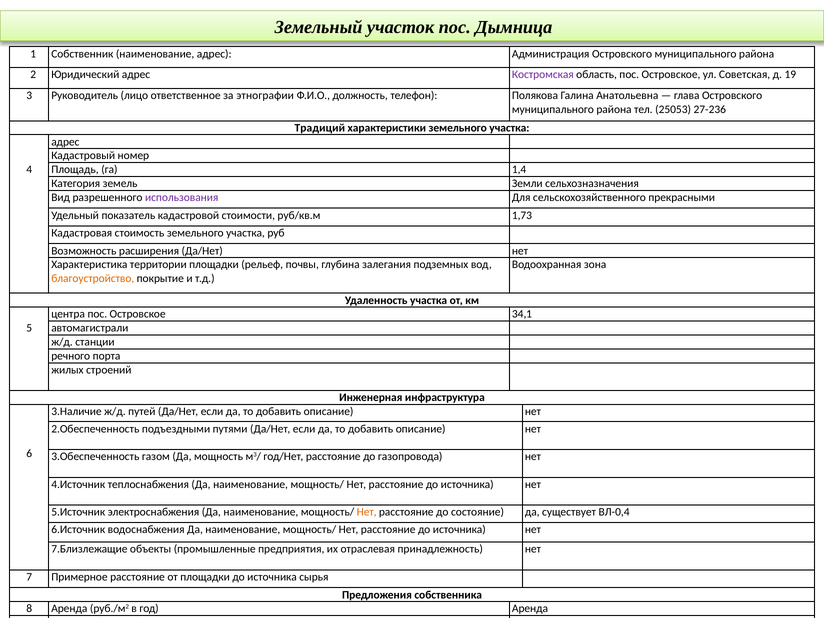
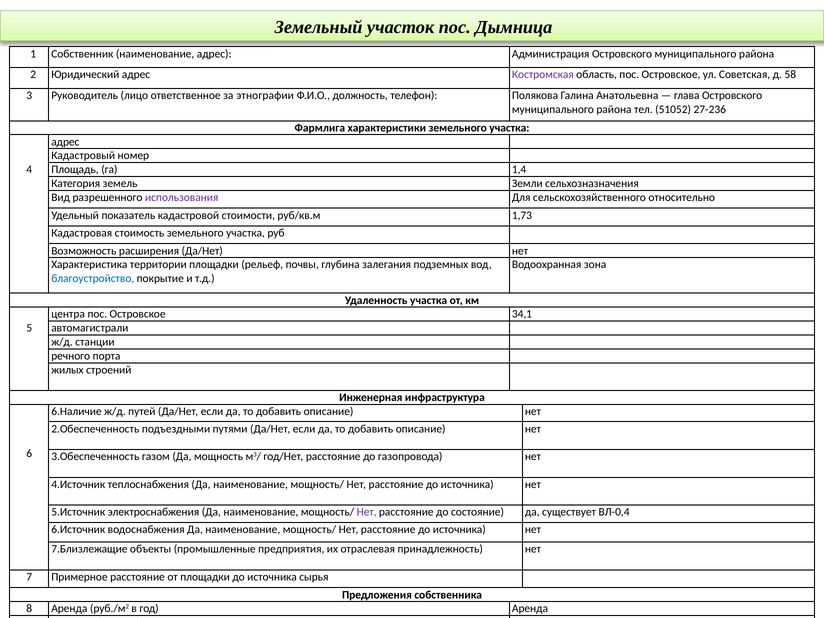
19: 19 -> 58
25053: 25053 -> 51052
Традиций: Традиций -> Фармлига
прекрасными: прекрасными -> относительно
благоустройство colour: orange -> blue
3.Наличие: 3.Наличие -> 6.Наличие
Нет at (367, 512) colour: orange -> purple
